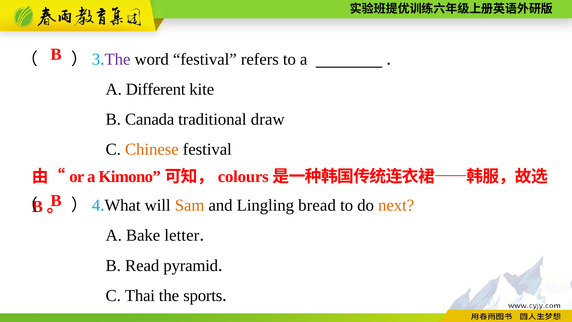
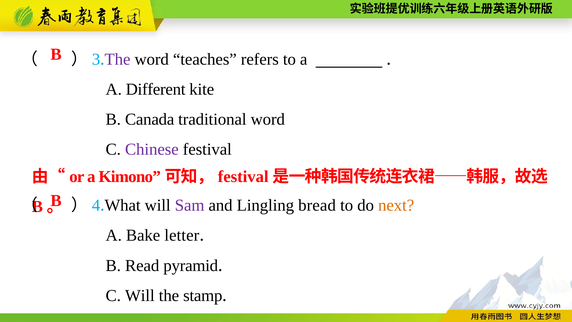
word festival: festival -> teaches
traditional draw: draw -> word
Chinese colour: orange -> purple
colours at (243, 176): colours -> festival
Sam colour: orange -> purple
C Thai: Thai -> Will
sports: sports -> stamp
